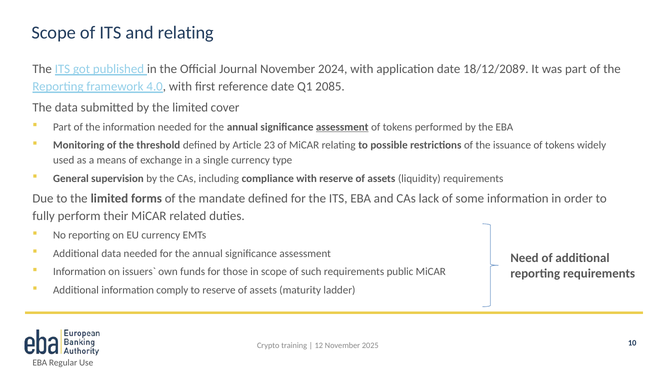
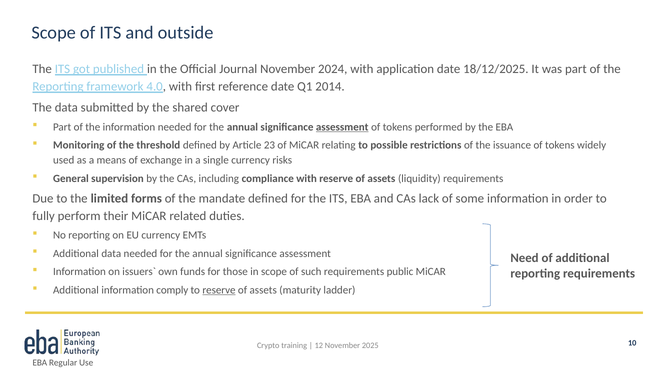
and relating: relating -> outside
18/12/2089: 18/12/2089 -> 18/12/2025
2085: 2085 -> 2014
by the limited: limited -> shared
type: type -> risks
reserve at (219, 290) underline: none -> present
